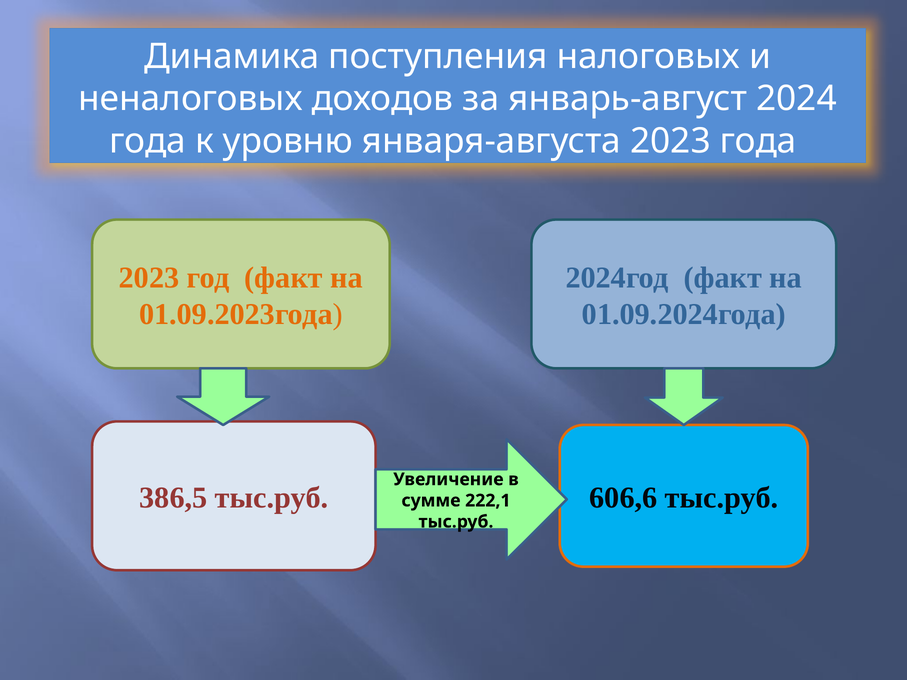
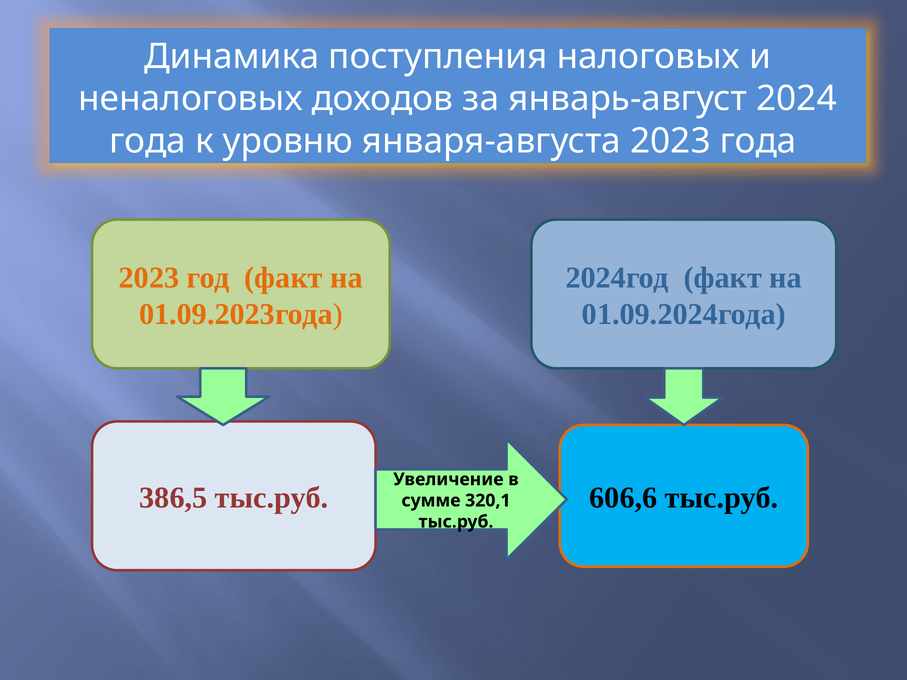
222,1: 222,1 -> 320,1
